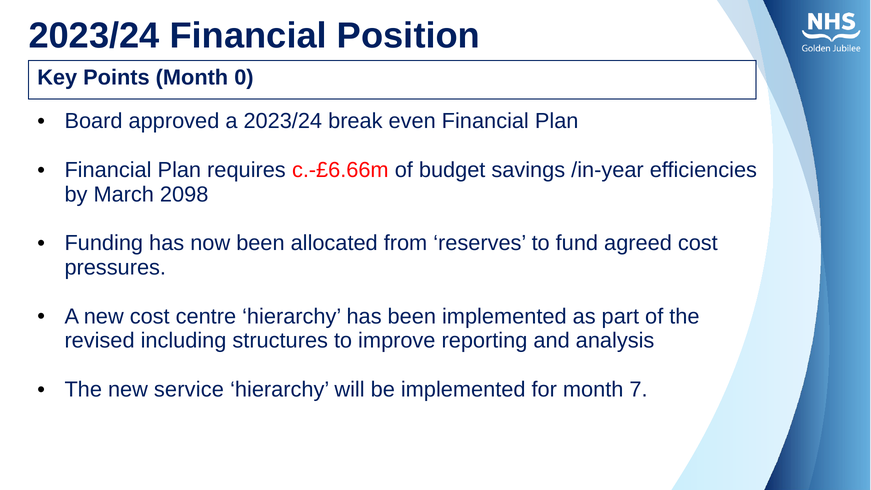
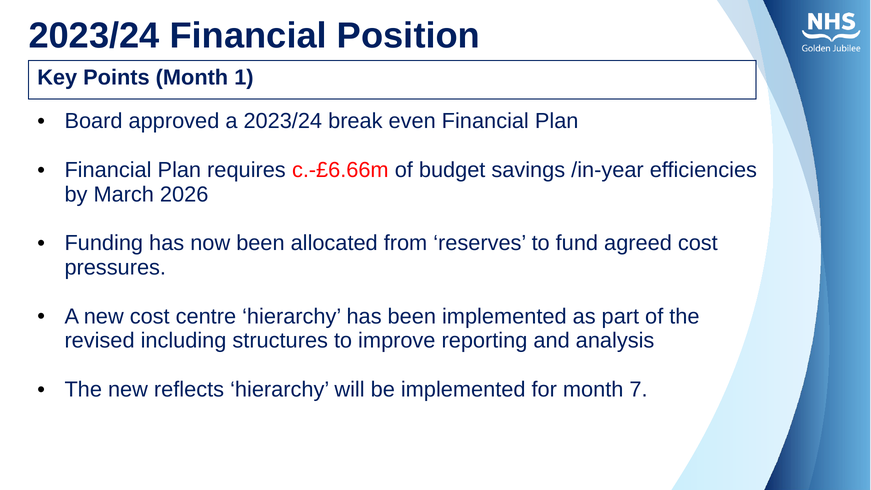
0: 0 -> 1
2098: 2098 -> 2026
service: service -> reflects
